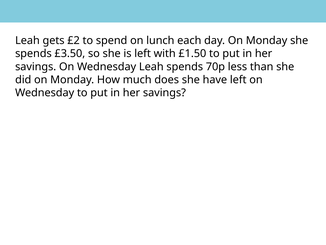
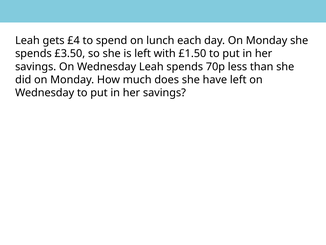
£2: £2 -> £4
